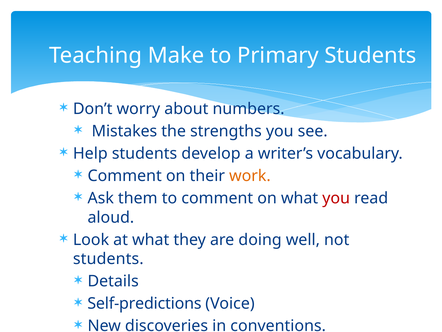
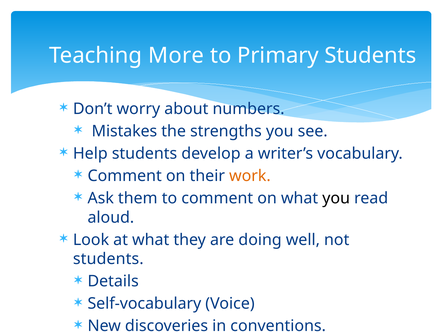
Make: Make -> More
you at (336, 198) colour: red -> black
Self-predictions: Self-predictions -> Self-vocabulary
